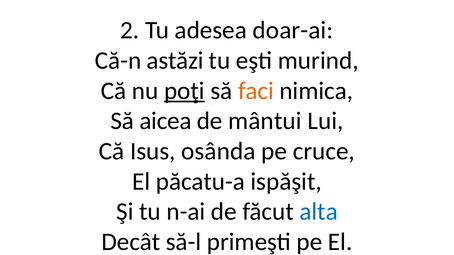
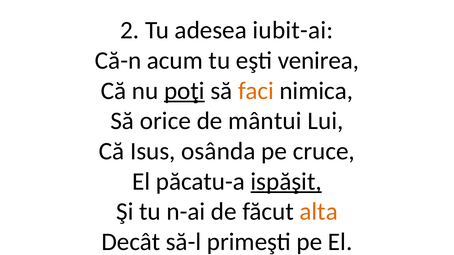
doar-ai: doar-ai -> iubit-ai
astăzi: astăzi -> acum
murind: murind -> venirea
aicea: aicea -> orice
ispăşit underline: none -> present
alta colour: blue -> orange
